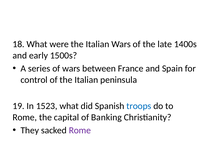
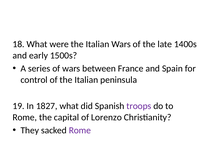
1523: 1523 -> 1827
troops colour: blue -> purple
Banking: Banking -> Lorenzo
